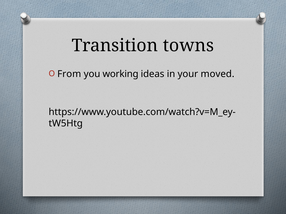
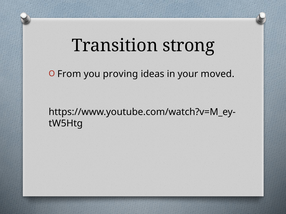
towns: towns -> strong
working: working -> proving
